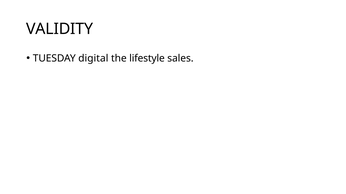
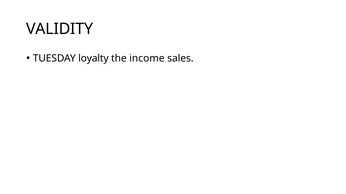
digital: digital -> loyalty
lifestyle: lifestyle -> income
